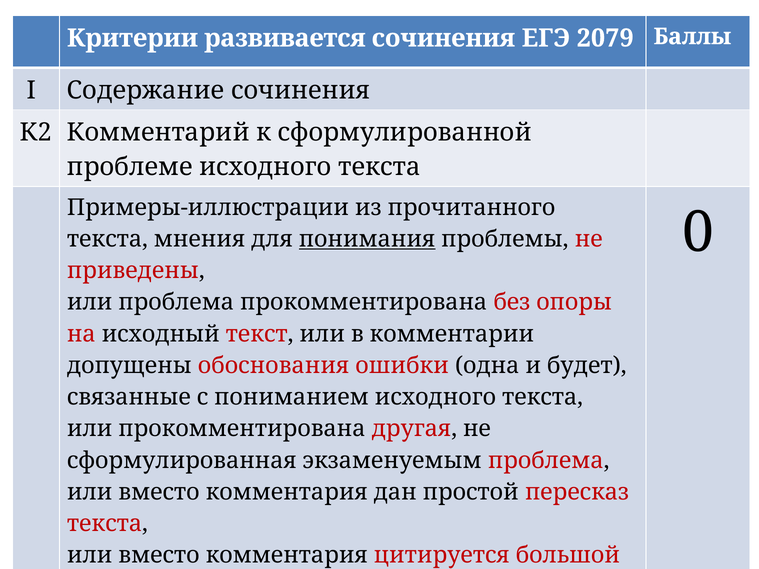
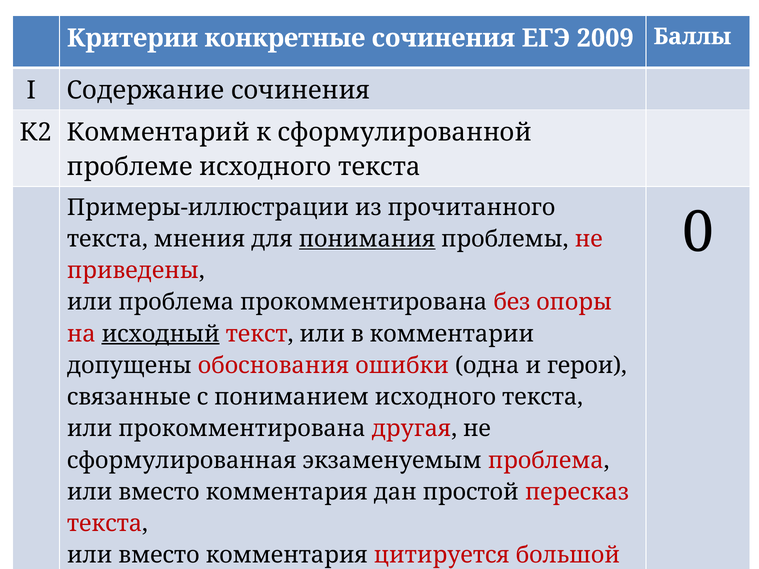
развивается: развивается -> конкретные
2079: 2079 -> 2009
исходный underline: none -> present
будет: будет -> герои
